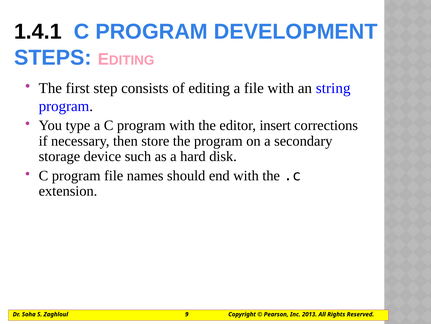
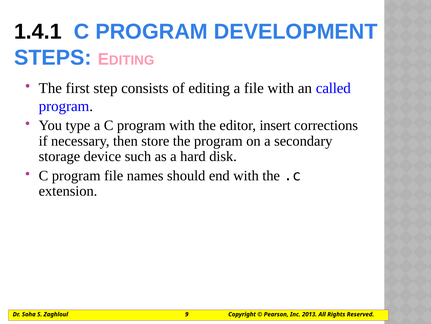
string: string -> called
